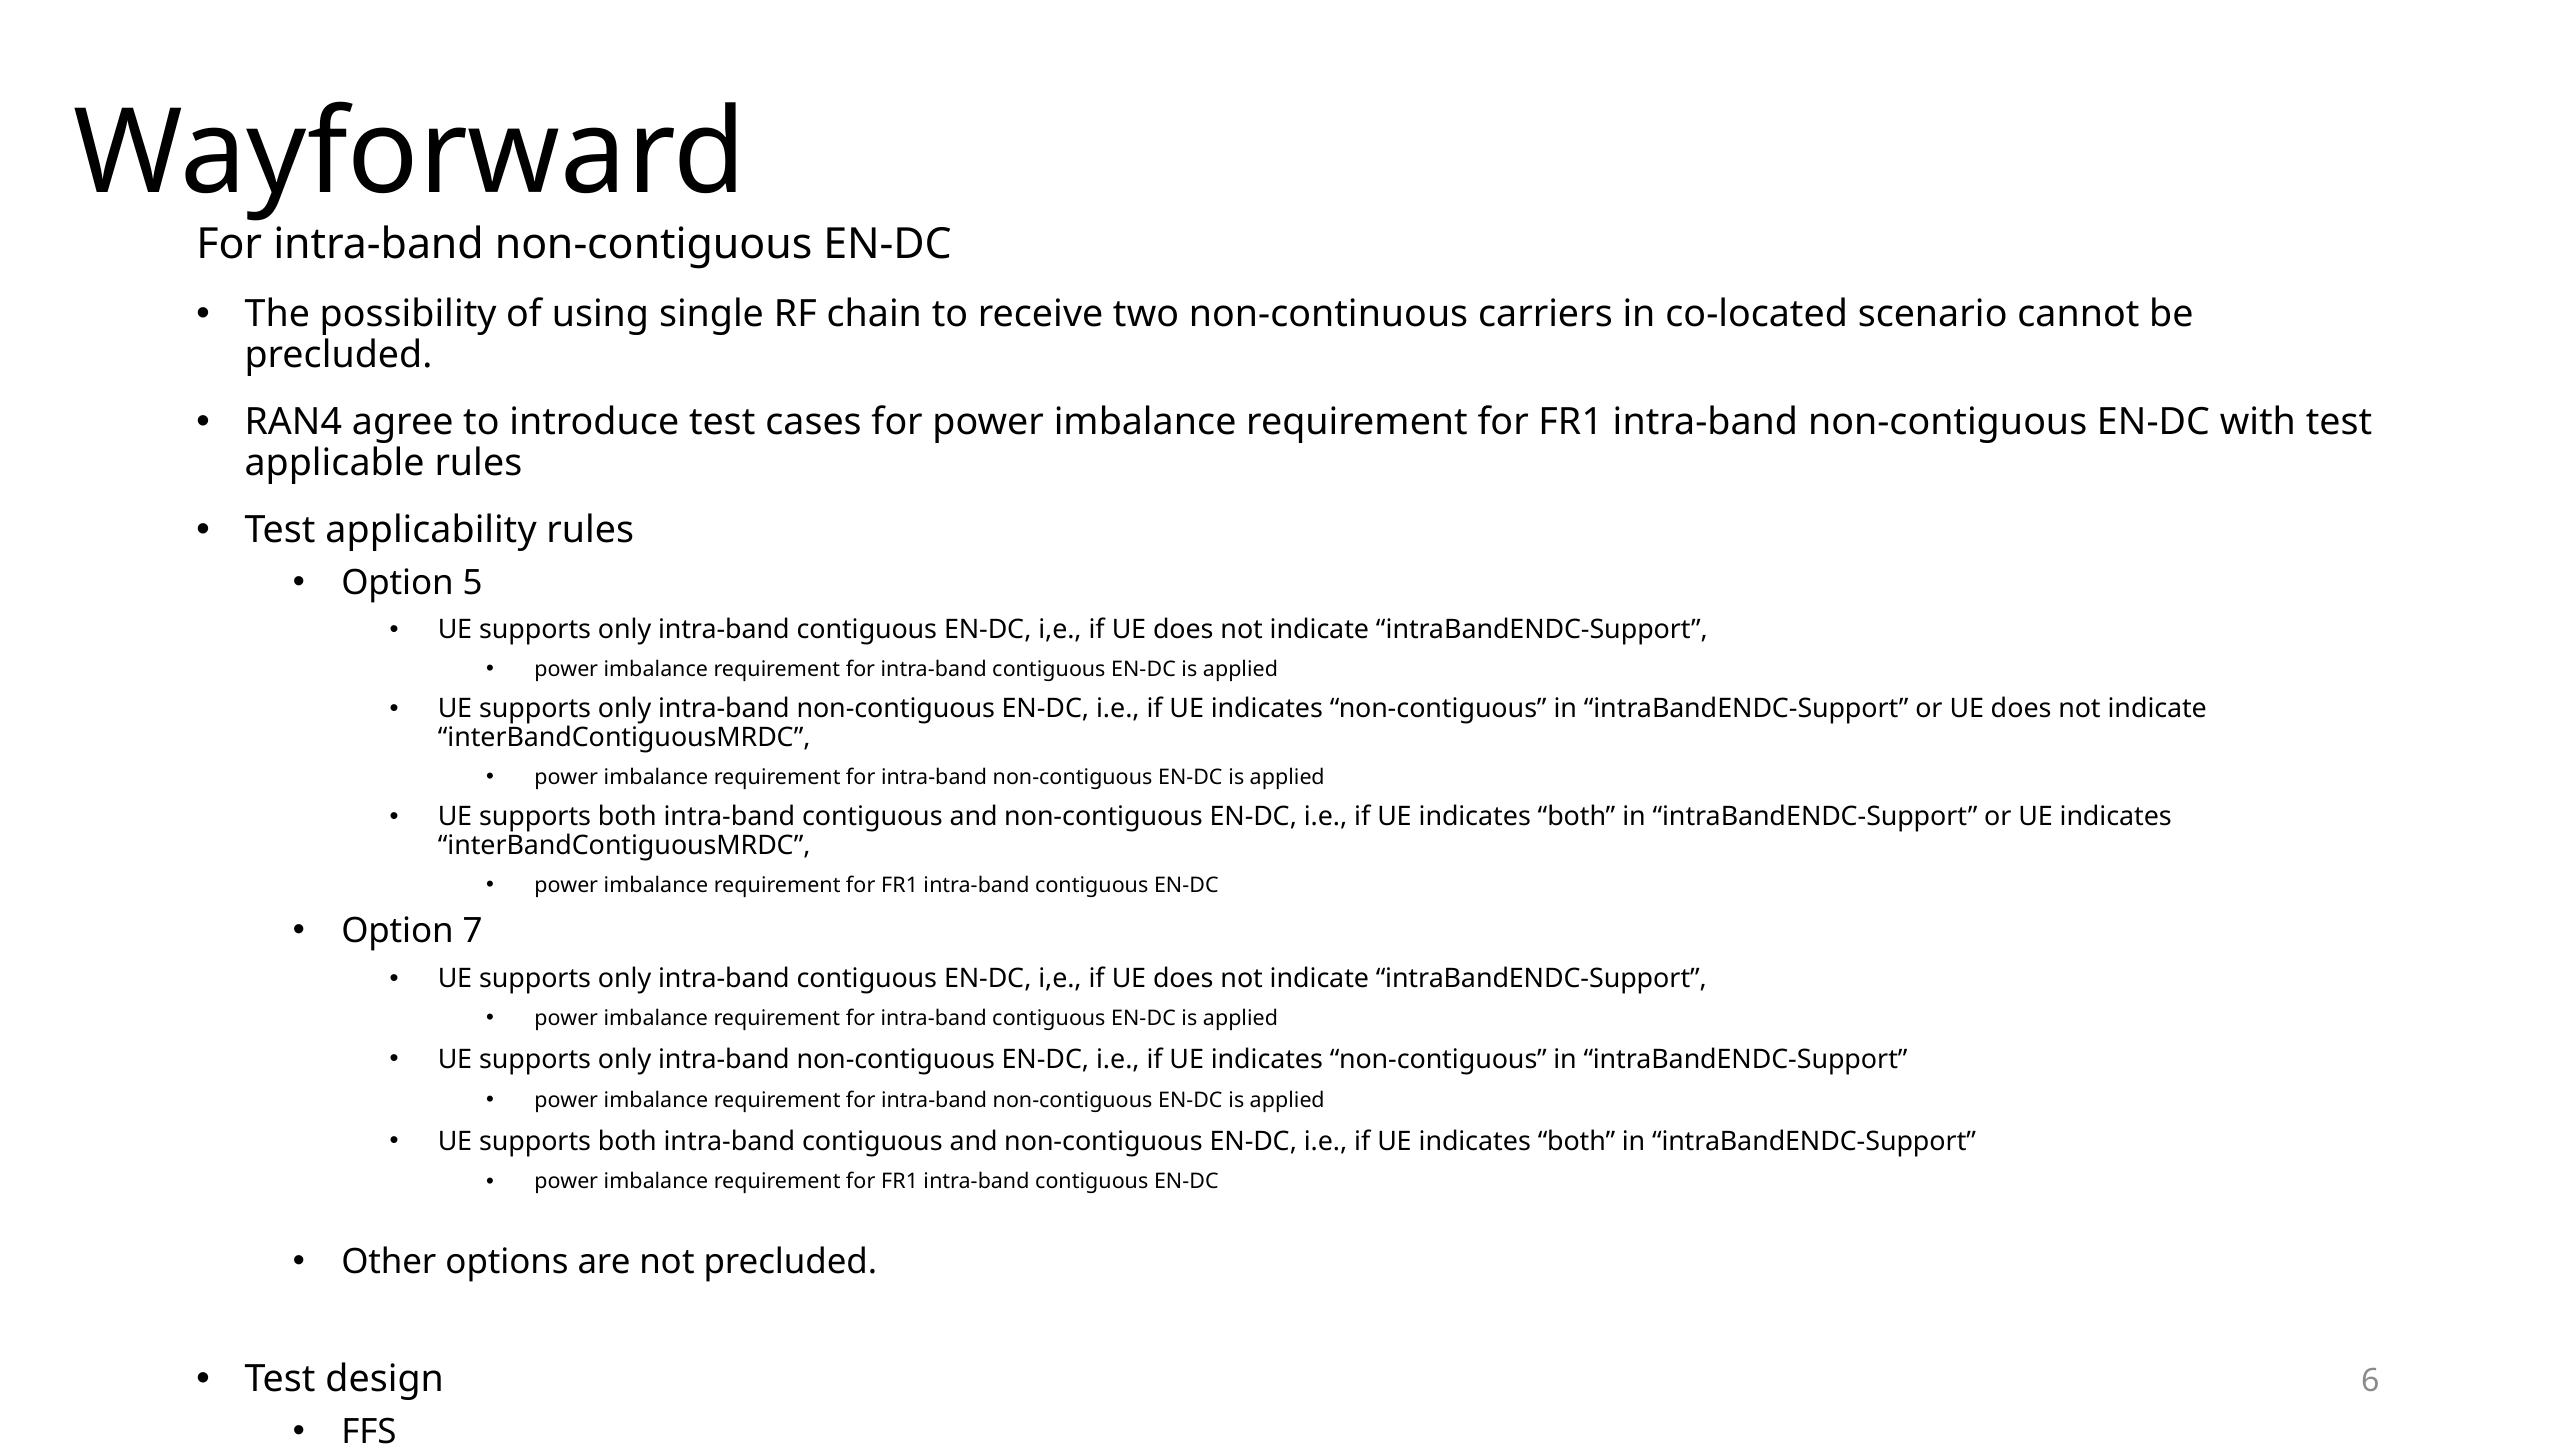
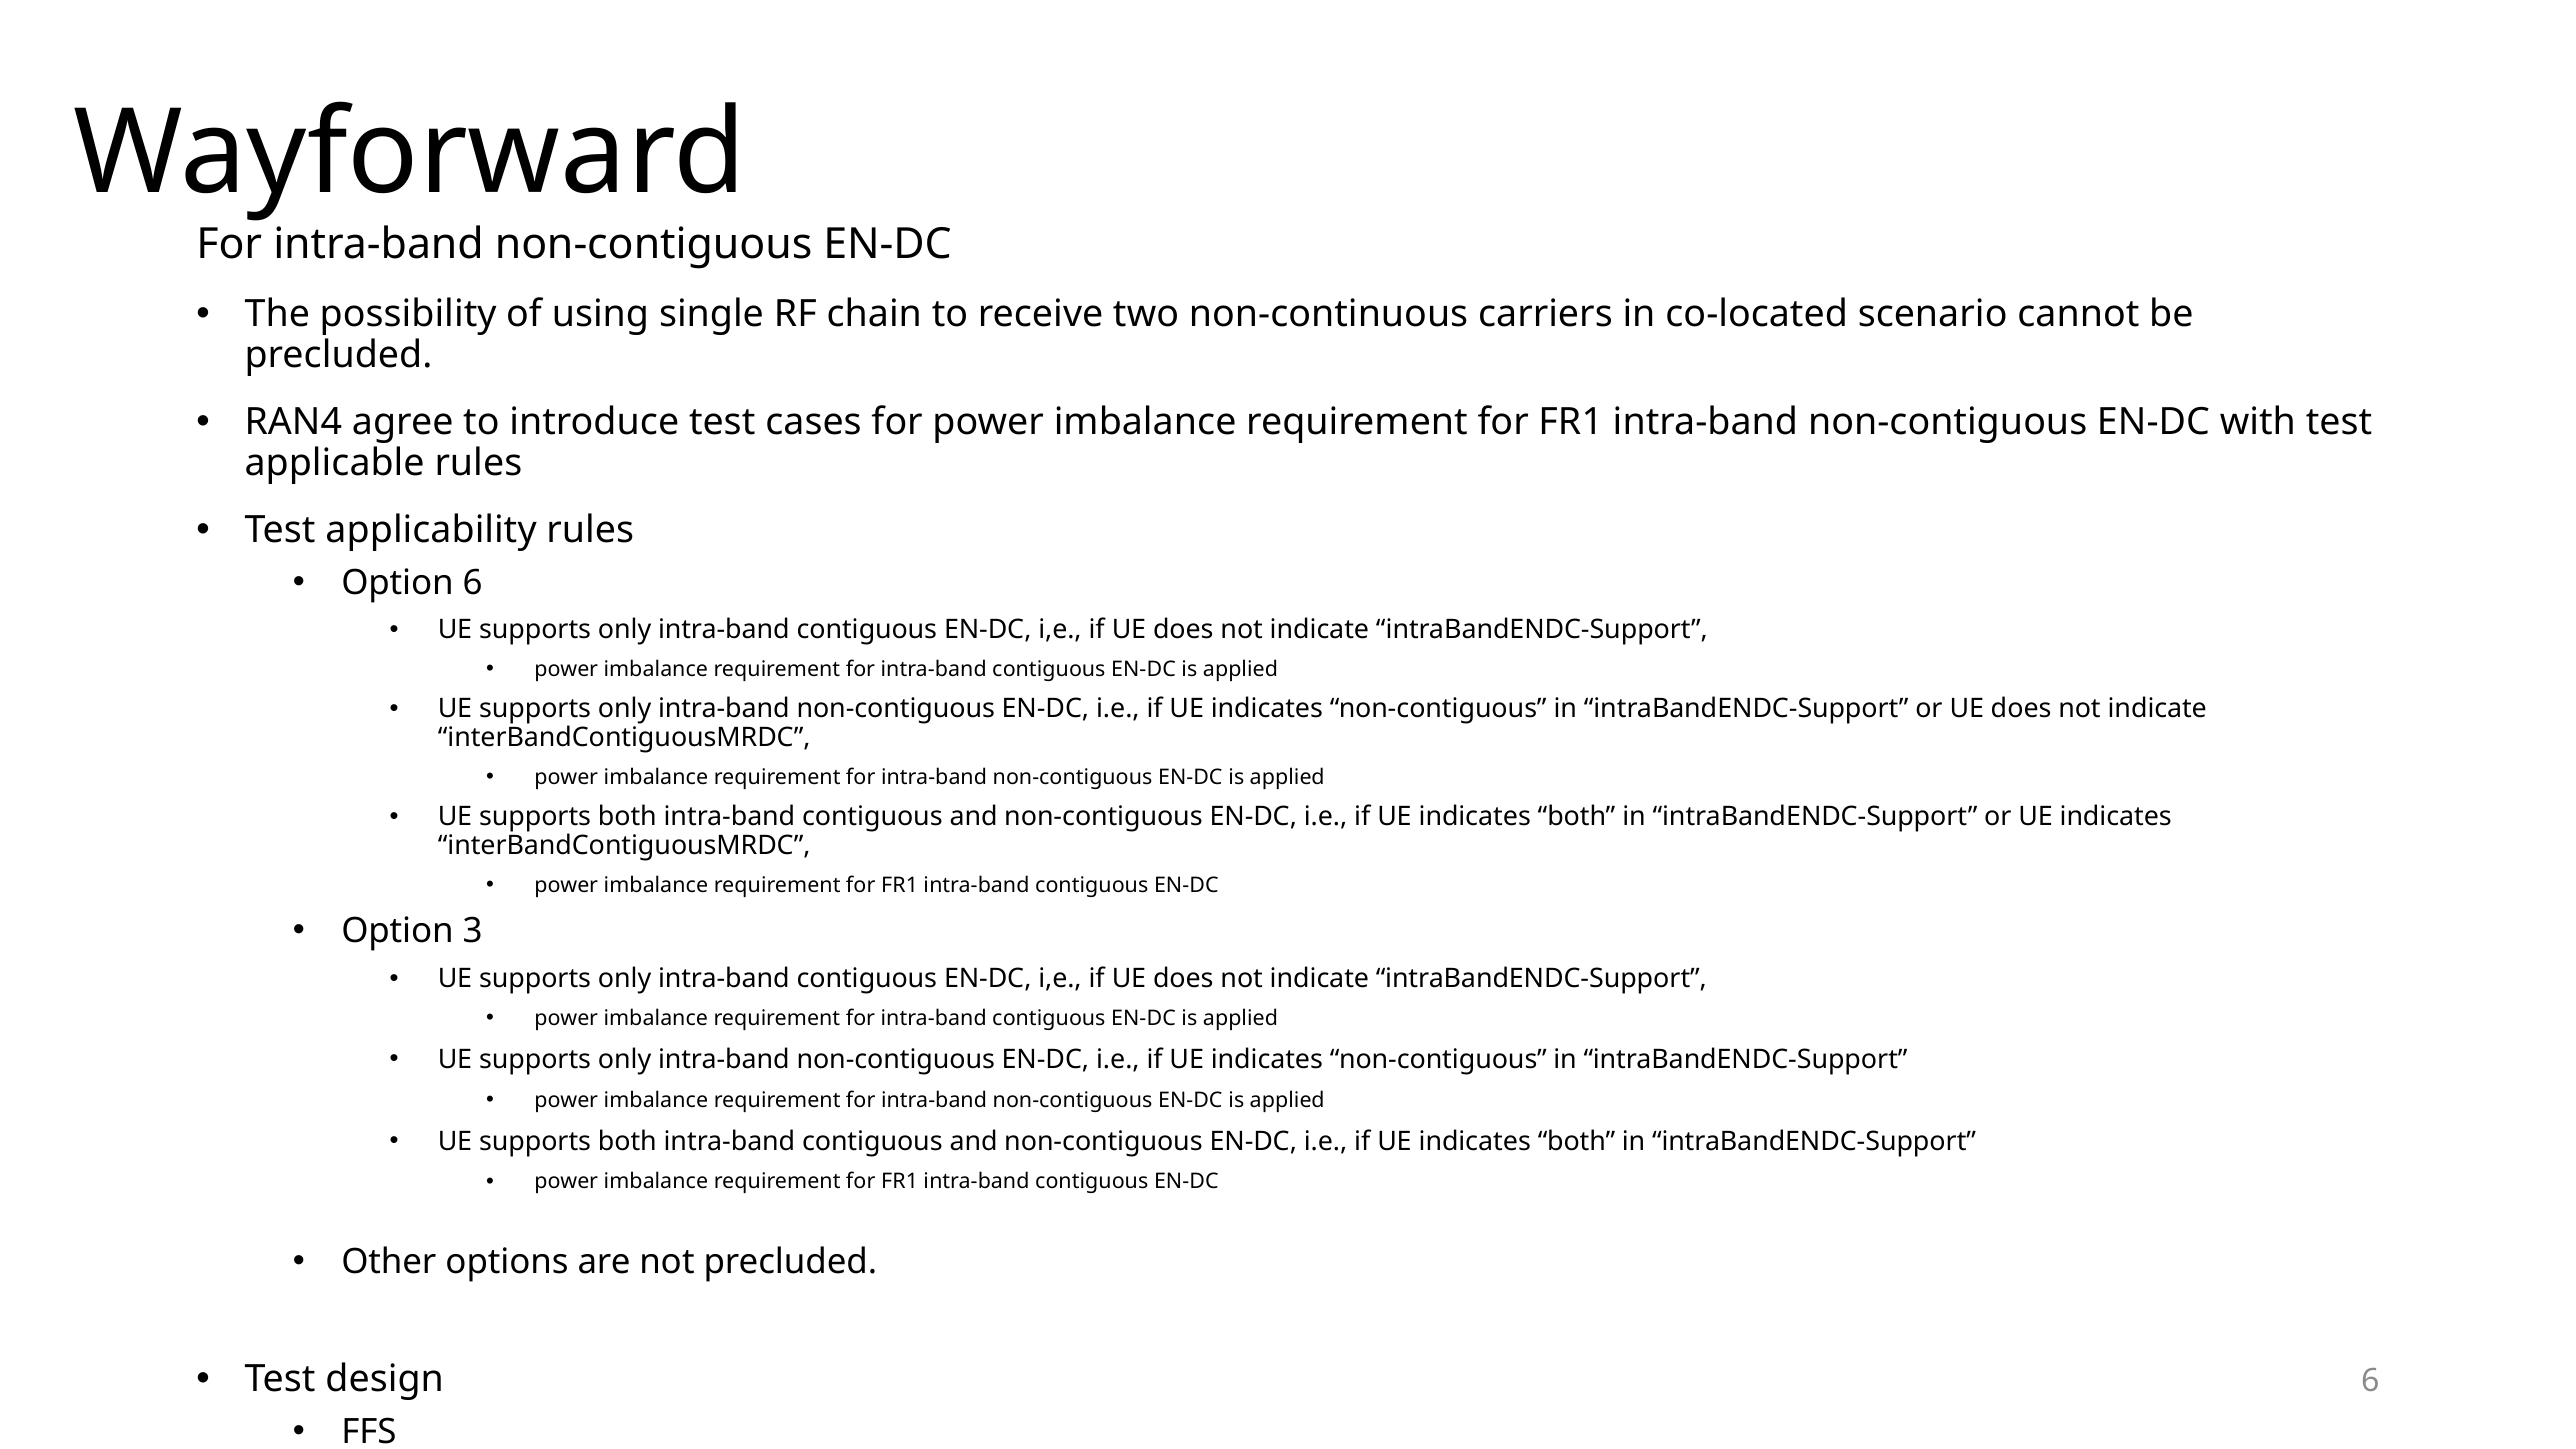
Option 5: 5 -> 6
7: 7 -> 3
